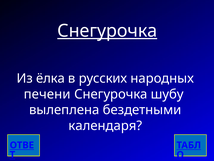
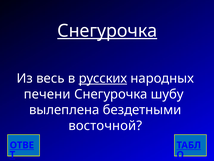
ёлка: ёлка -> весь
русских underline: none -> present
календаря: календаря -> восточной
